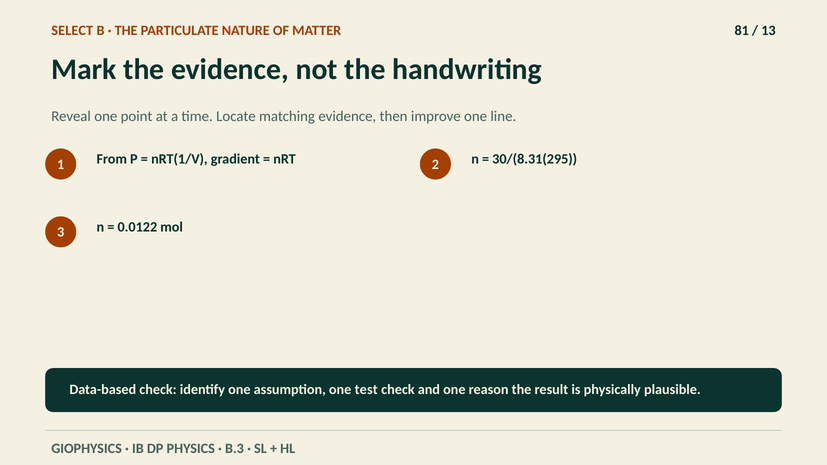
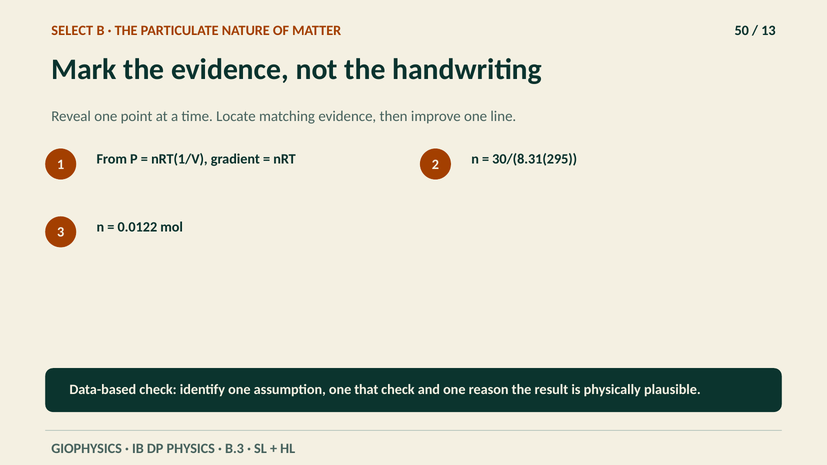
81: 81 -> 50
test: test -> that
